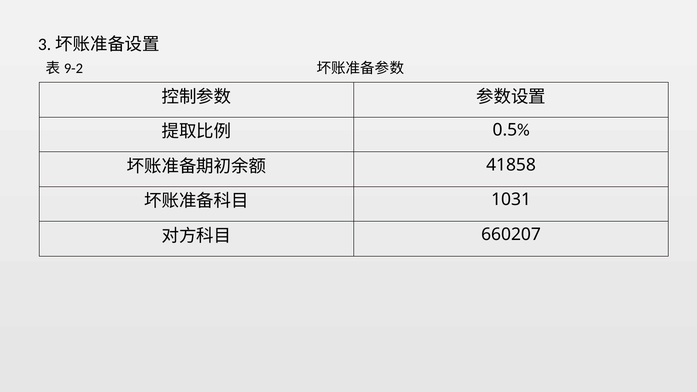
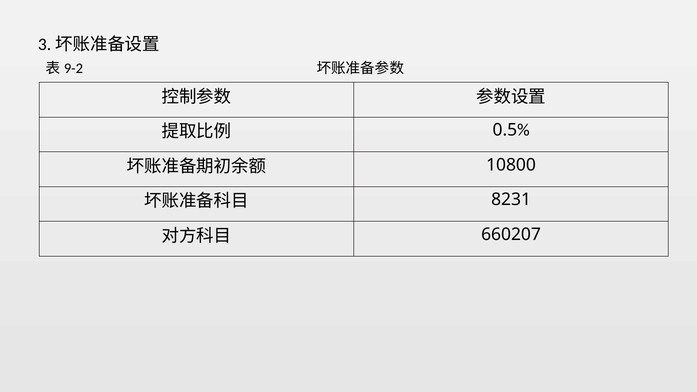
41858: 41858 -> 10800
1031: 1031 -> 8231
